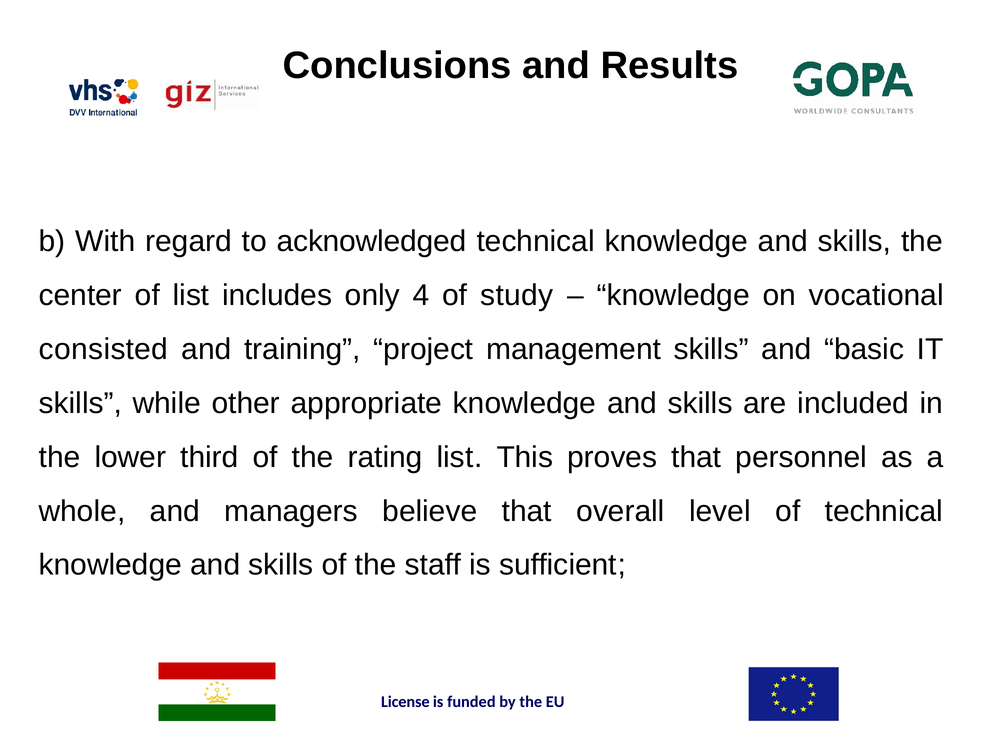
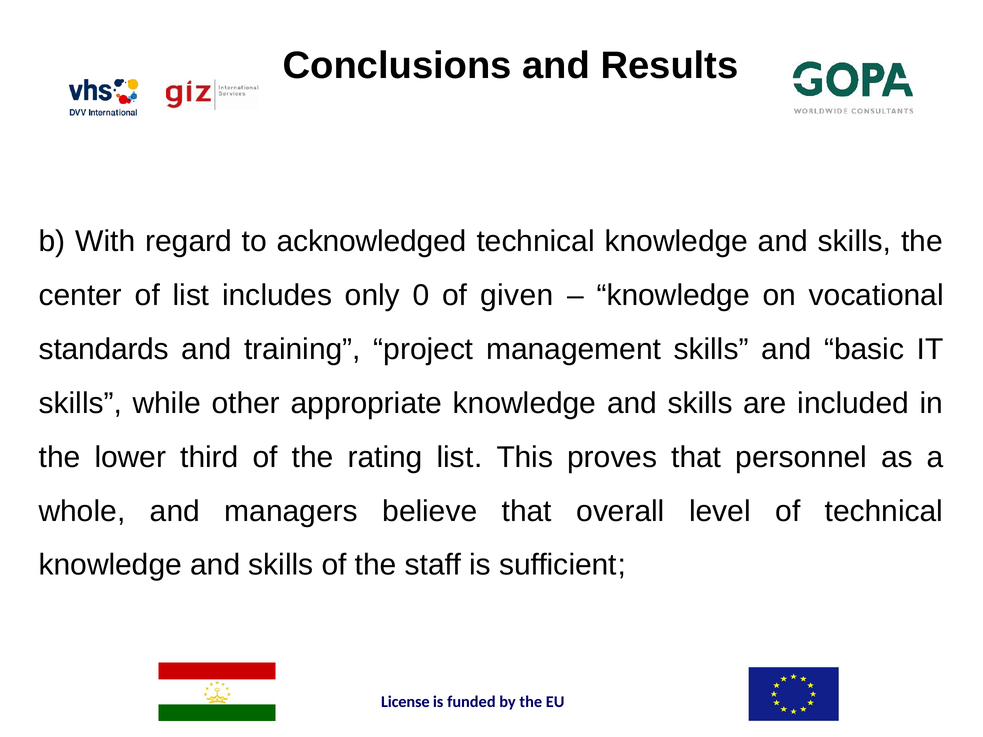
4: 4 -> 0
study: study -> given
consisted: consisted -> standards
